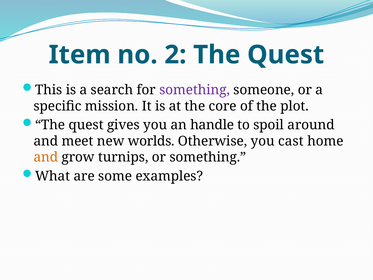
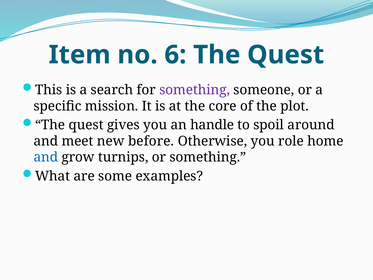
2: 2 -> 6
worlds: worlds -> before
cast: cast -> role
and at (46, 157) colour: orange -> blue
